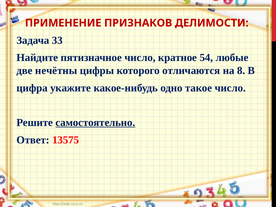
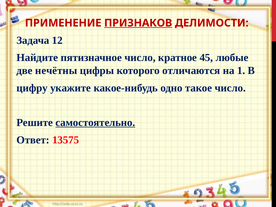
ПРИЗНАКОВ underline: none -> present
33: 33 -> 12
54: 54 -> 45
8: 8 -> 1
цифра: цифра -> цифру
